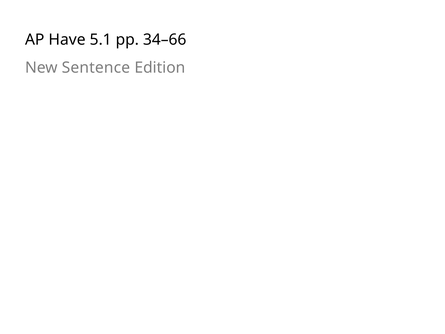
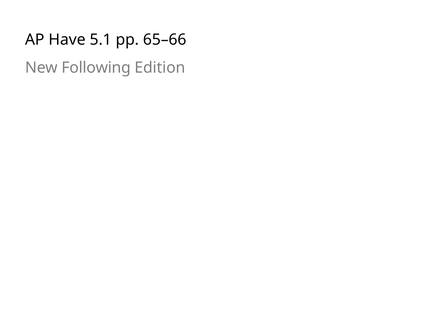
34–66: 34–66 -> 65–66
Sentence: Sentence -> Following
